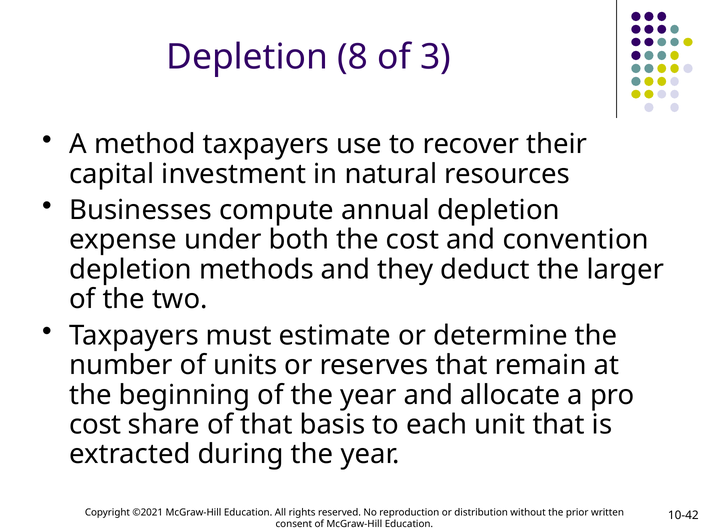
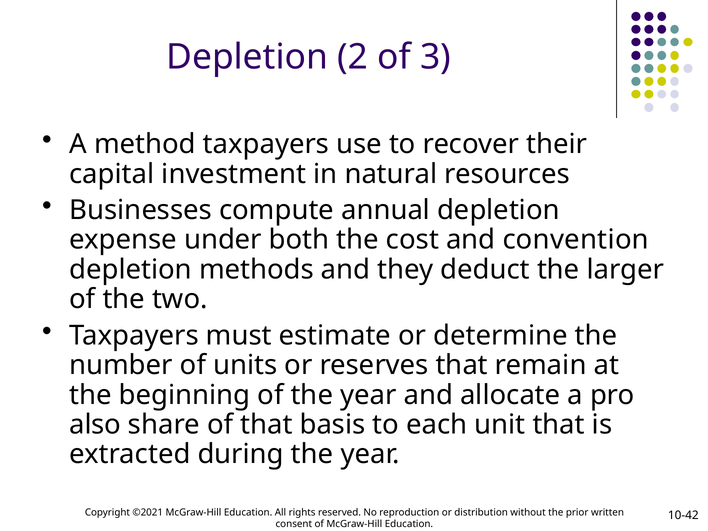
8: 8 -> 2
cost at (95, 425): cost -> also
